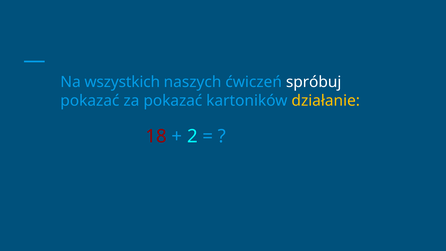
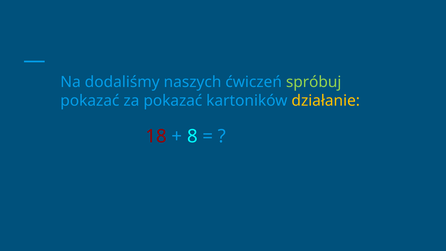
wszystkich: wszystkich -> dodaliśmy
spróbuj colour: white -> light green
2: 2 -> 8
